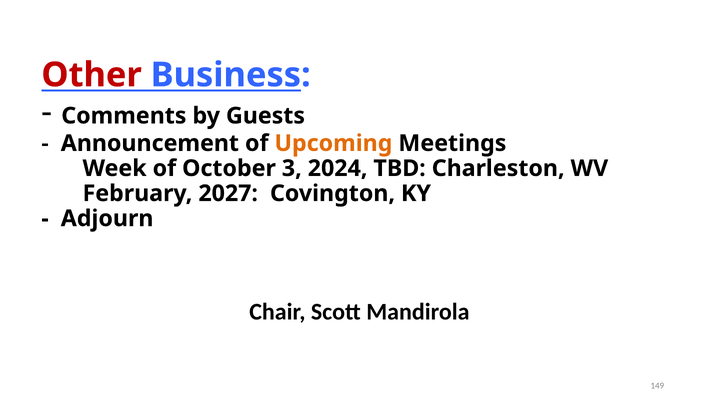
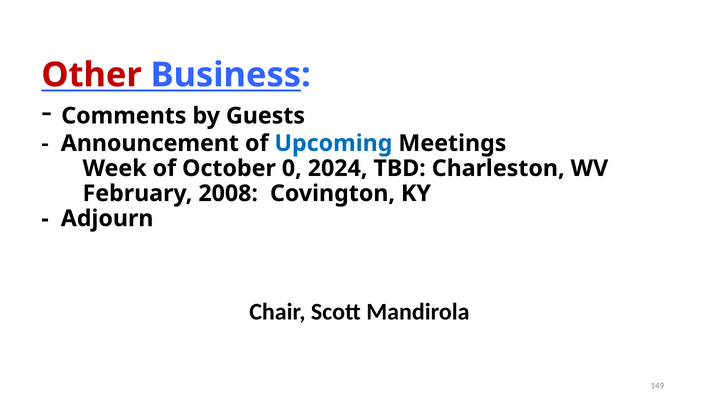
Upcoming colour: orange -> blue
3: 3 -> 0
2027: 2027 -> 2008
